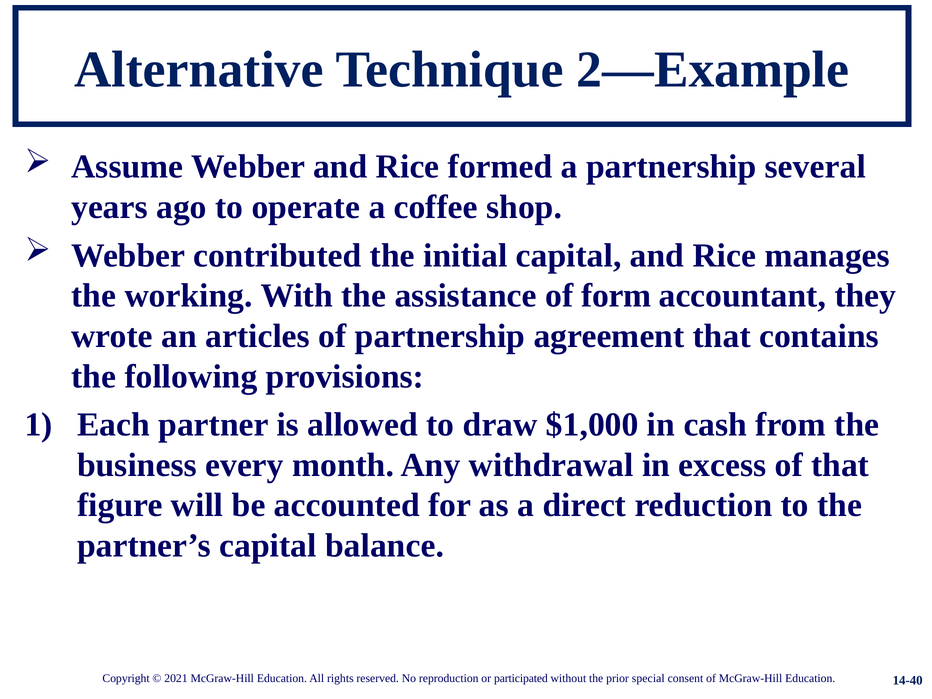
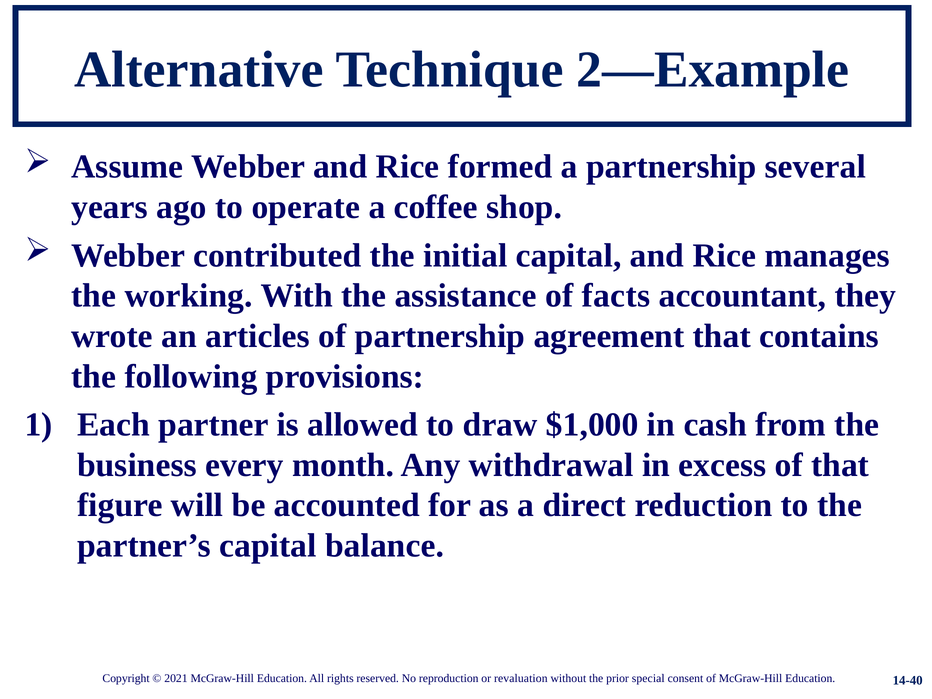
form: form -> facts
participated: participated -> revaluation
